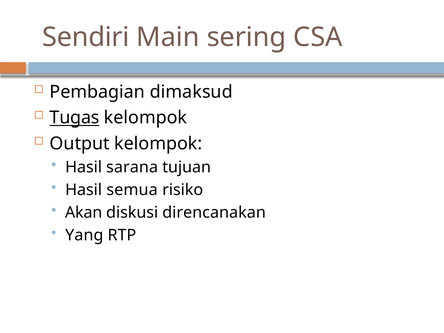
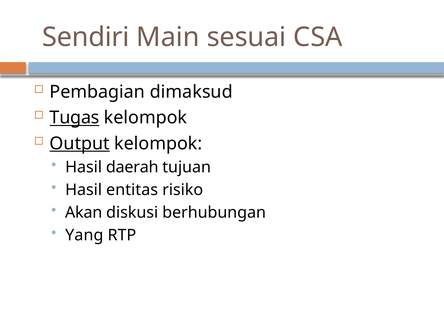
sering: sering -> sesuai
Output underline: none -> present
sarana: sarana -> daerah
semua: semua -> entitas
direncanakan: direncanakan -> berhubungan
